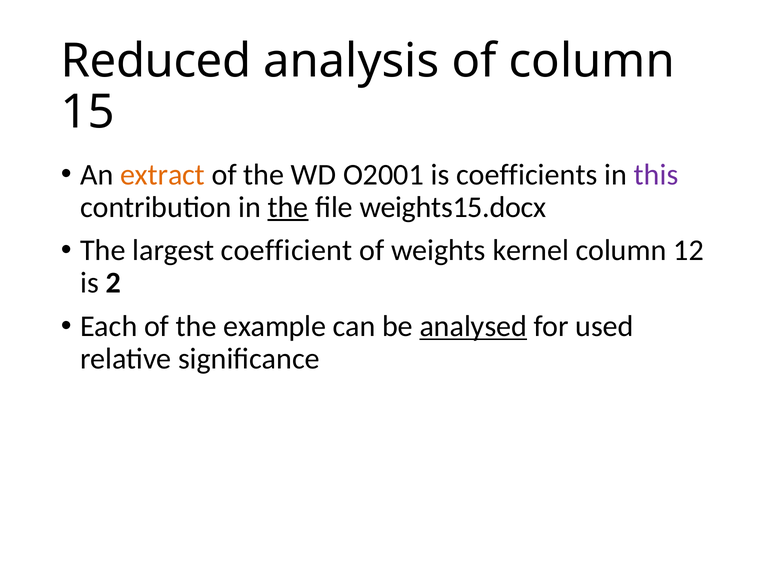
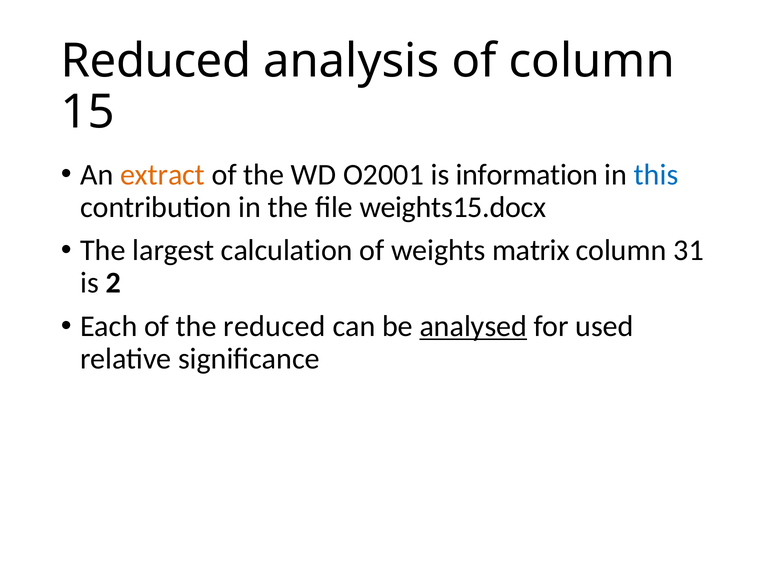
coefficients: coefficients -> information
this colour: purple -> blue
the at (288, 207) underline: present -> none
coefficient: coefficient -> calculation
kernel: kernel -> matrix
12: 12 -> 31
the example: example -> reduced
